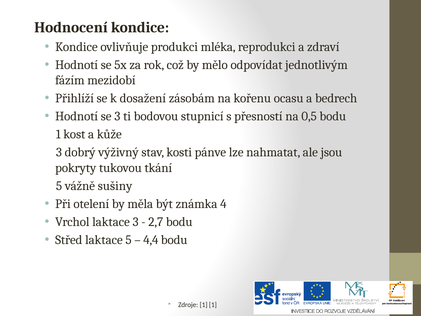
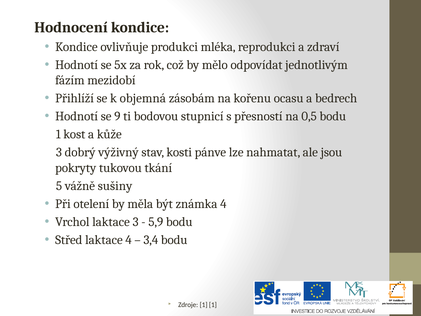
dosažení: dosažení -> objemná
se 3: 3 -> 9
2,7: 2,7 -> 5,9
laktace 5: 5 -> 4
4,4: 4,4 -> 3,4
